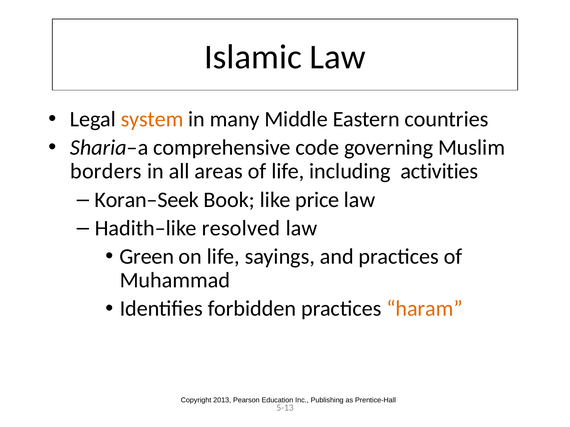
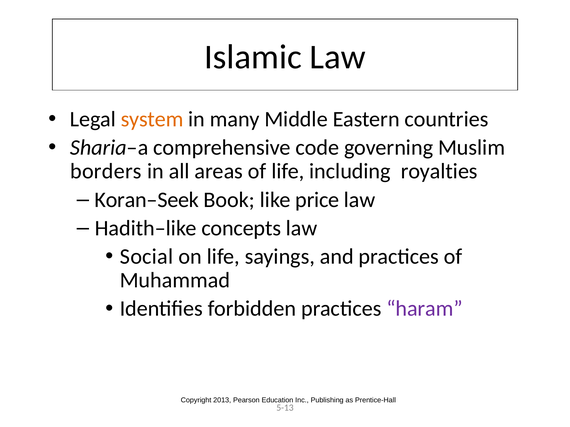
activities: activities -> royalties
resolved: resolved -> concepts
Green: Green -> Social
haram colour: orange -> purple
